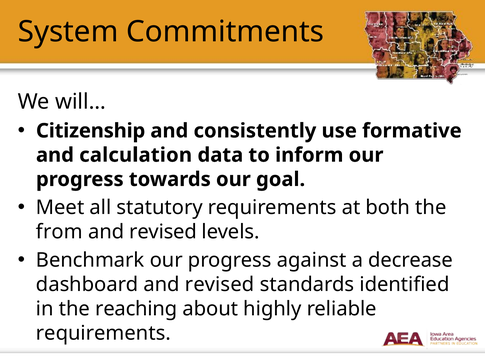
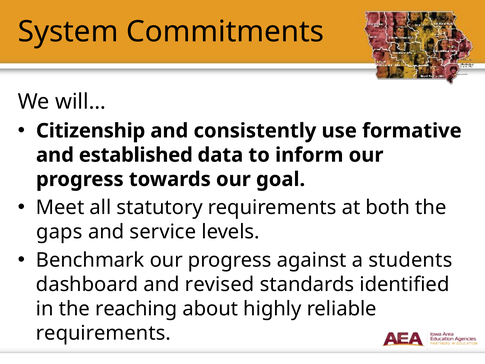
calculation: calculation -> established
from: from -> gaps
revised at (163, 232): revised -> service
decrease: decrease -> students
